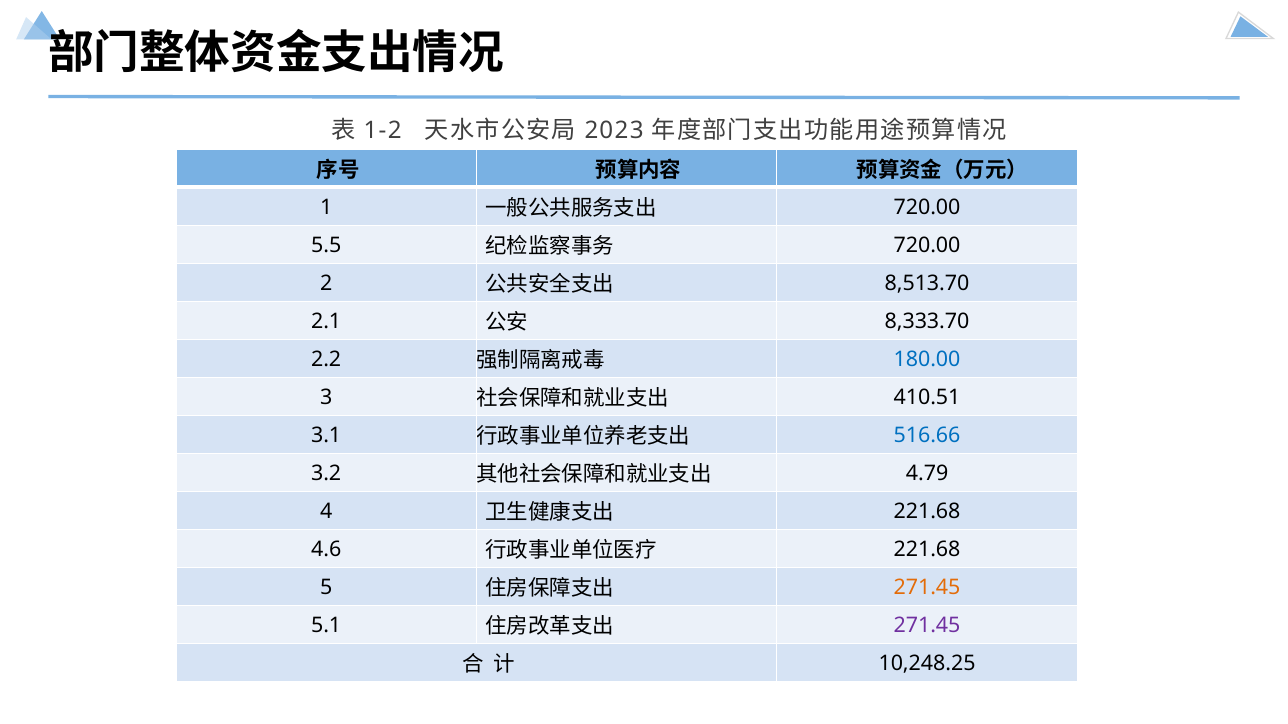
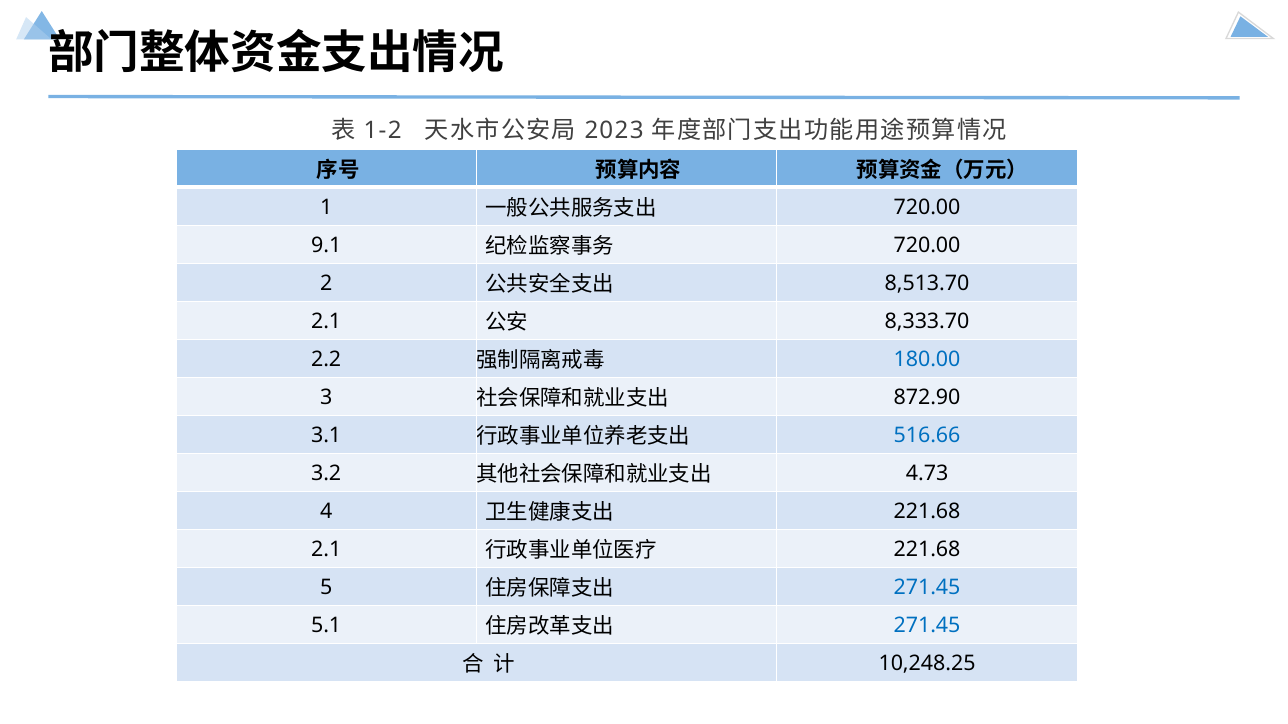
5.5: 5.5 -> 9.1
410.51: 410.51 -> 872.90
4.79: 4.79 -> 4.73
4.6 at (326, 550): 4.6 -> 2.1
271.45 at (927, 588) colour: orange -> blue
271.45 at (927, 626) colour: purple -> blue
